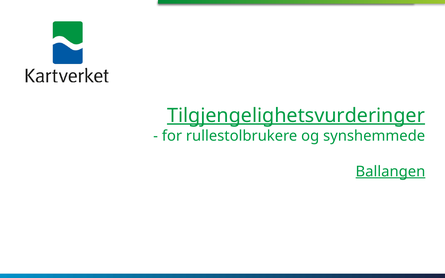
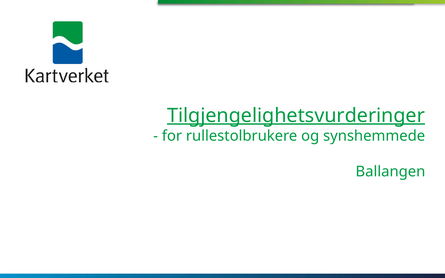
Ballangen underline: present -> none
